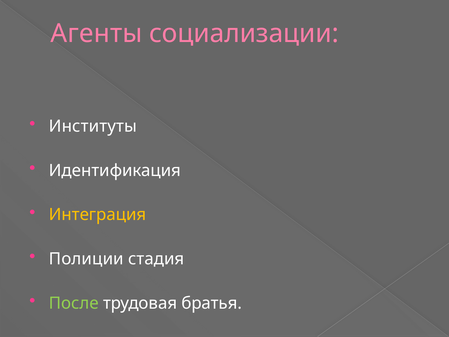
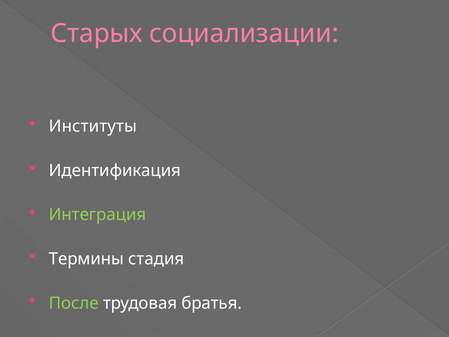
Агенты: Агенты -> Старых
Интеграция colour: yellow -> light green
Полиции: Полиции -> Термины
